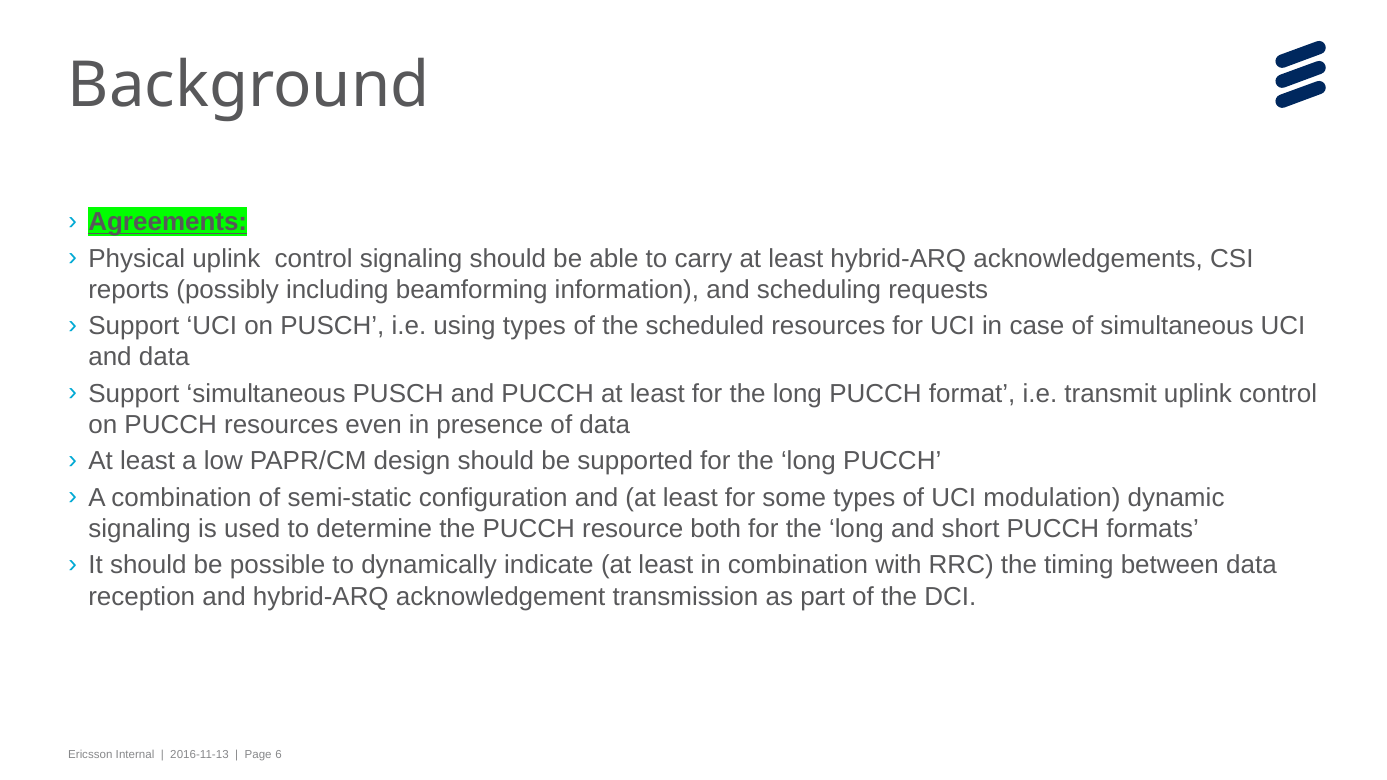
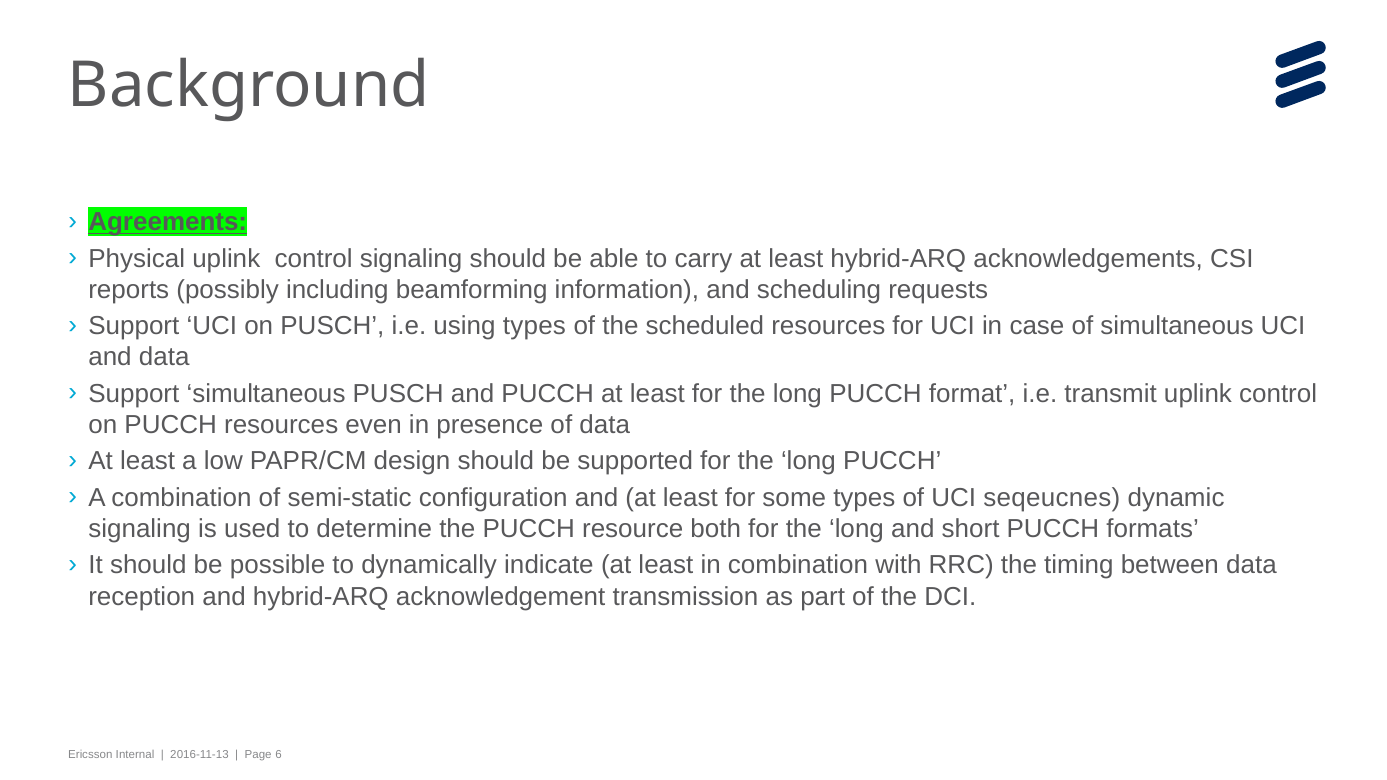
modulation: modulation -> seqeucnes
